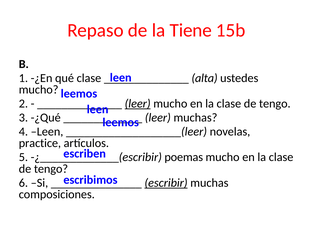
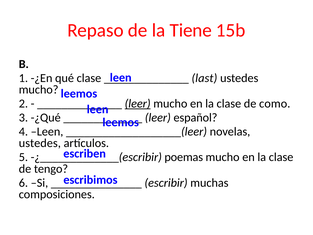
alta: alta -> last
tengo at (275, 104): tengo -> como
leer muchas: muchas -> español
practice at (40, 143): practice -> ustedes
escribir underline: present -> none
